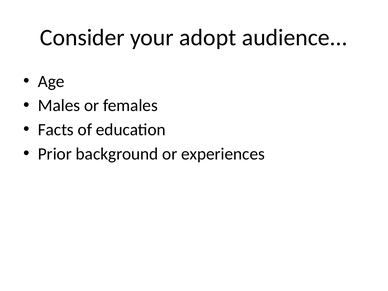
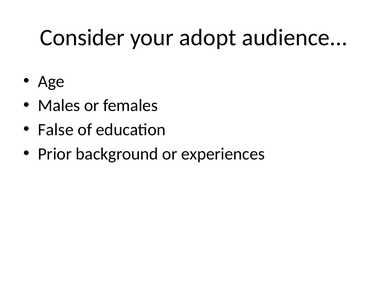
Facts: Facts -> False
